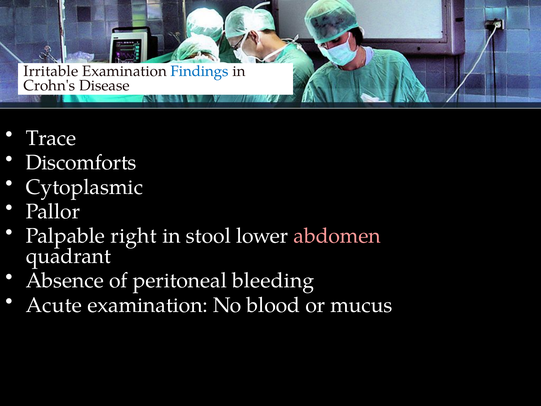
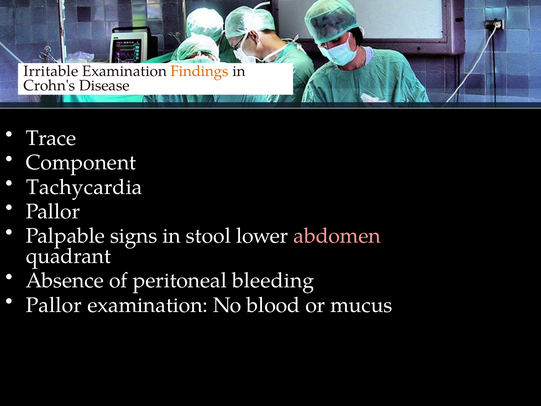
Findings colour: blue -> orange
Discomforts: Discomforts -> Component
Cytoplasmic: Cytoplasmic -> Tachycardia
right: right -> signs
Acute at (54, 305): Acute -> Pallor
